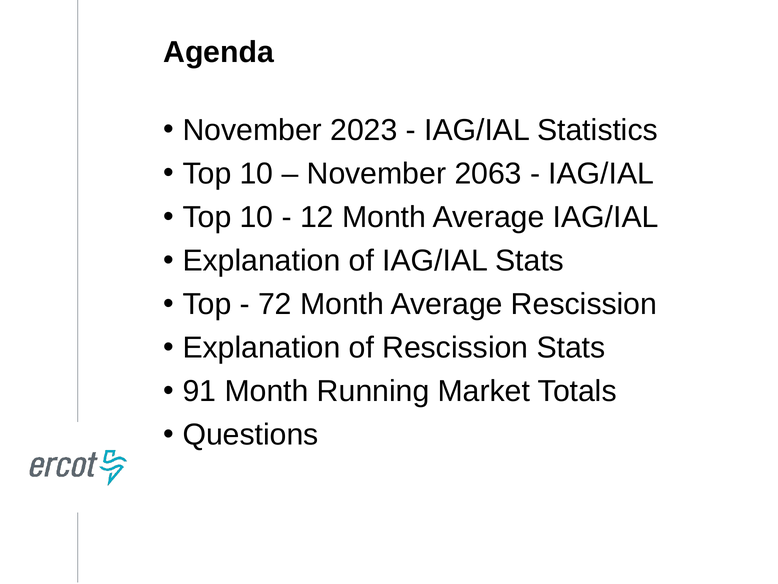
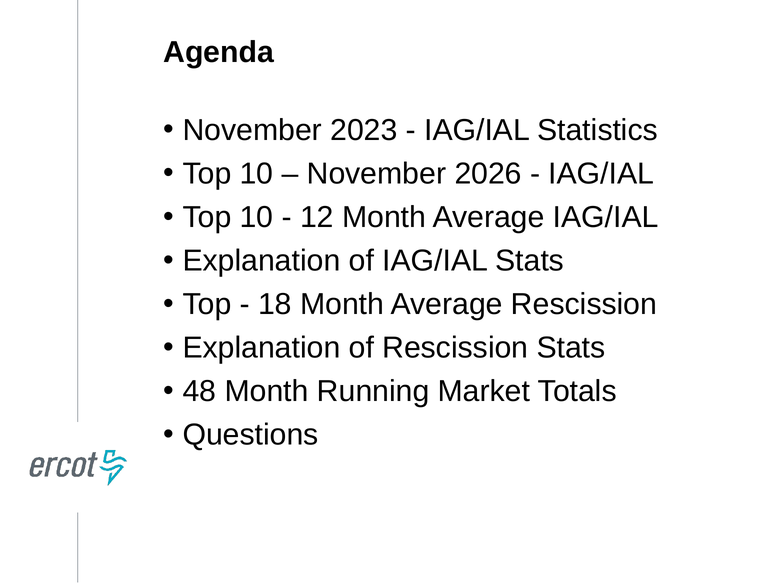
2063: 2063 -> 2026
72: 72 -> 18
91: 91 -> 48
